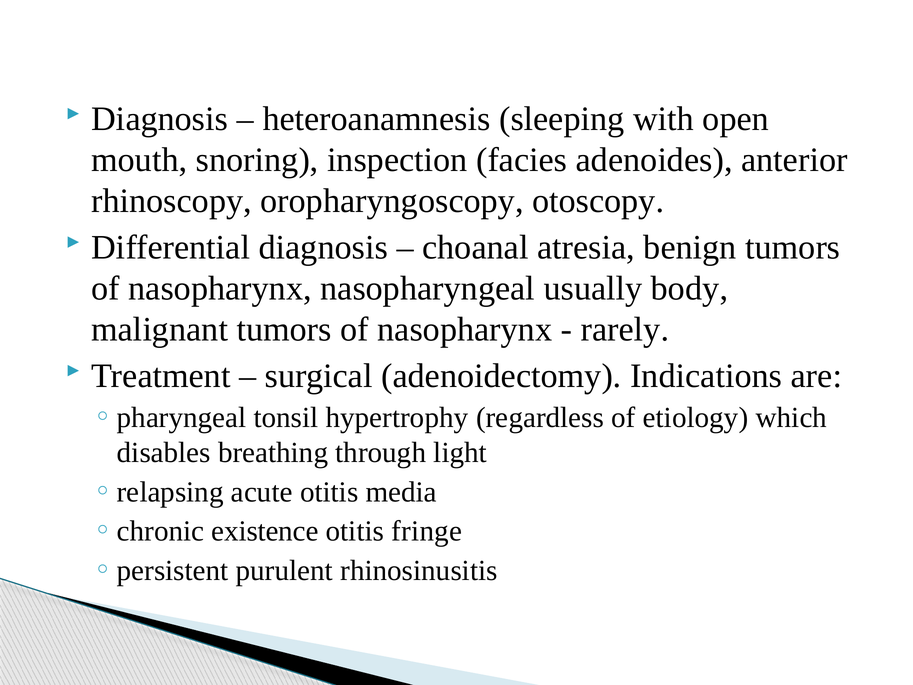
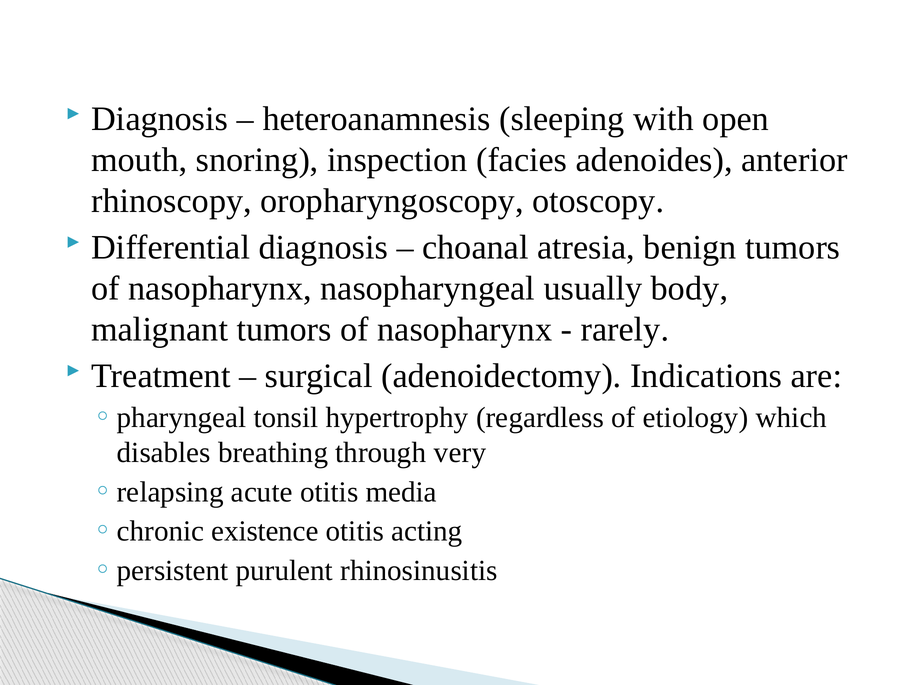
light: light -> very
fringe: fringe -> acting
